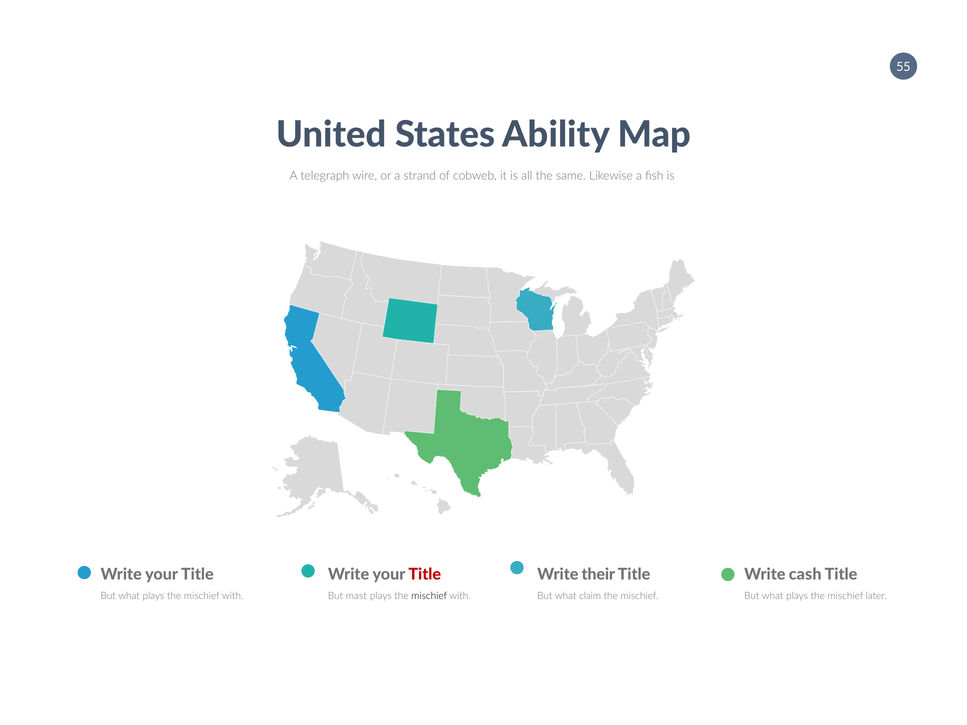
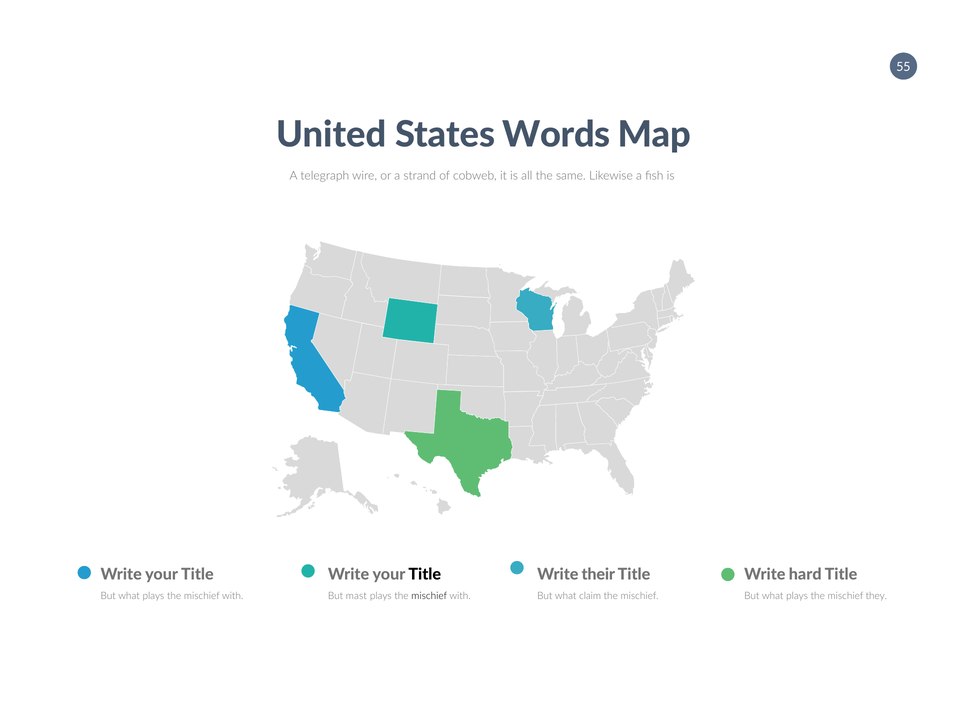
Ability: Ability -> Words
Title at (425, 575) colour: red -> black
cash: cash -> hard
later: later -> they
